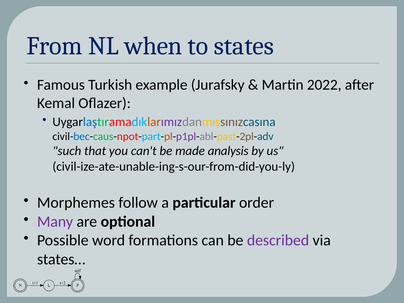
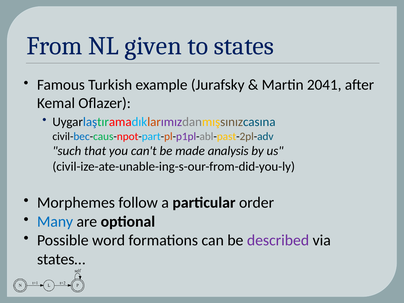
when: when -> given
2022: 2022 -> 2041
Many colour: purple -> blue
